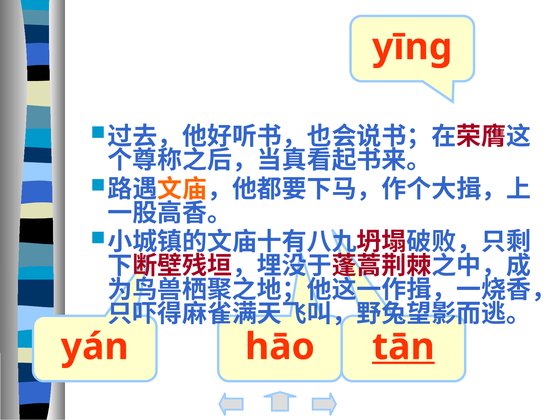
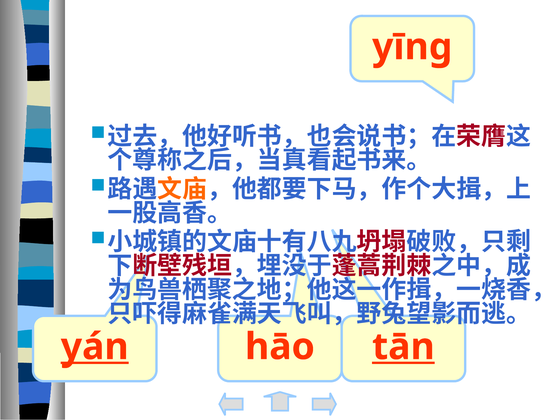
yán underline: none -> present
